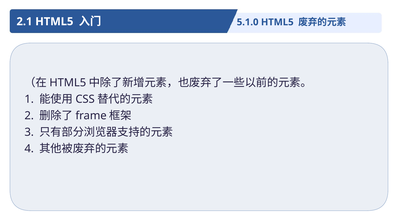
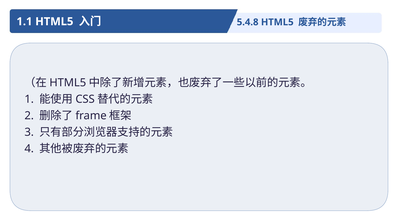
2.1: 2.1 -> 1.1
5.1.0: 5.1.0 -> 5.4.8
